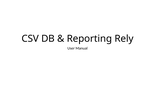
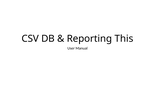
Rely: Rely -> This
